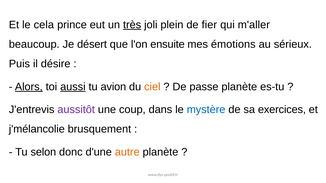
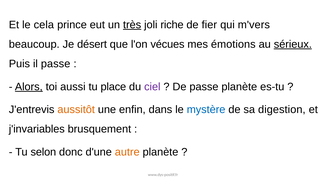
plein: plein -> riche
m'aller: m'aller -> m'vers
ensuite: ensuite -> vécues
sérieux underline: none -> present
il désire: désire -> passe
aussi underline: present -> none
avion: avion -> place
ciel colour: orange -> purple
aussitôt colour: purple -> orange
coup: coup -> enfin
exercices: exercices -> digestion
j'mélancolie: j'mélancolie -> j'invariables
